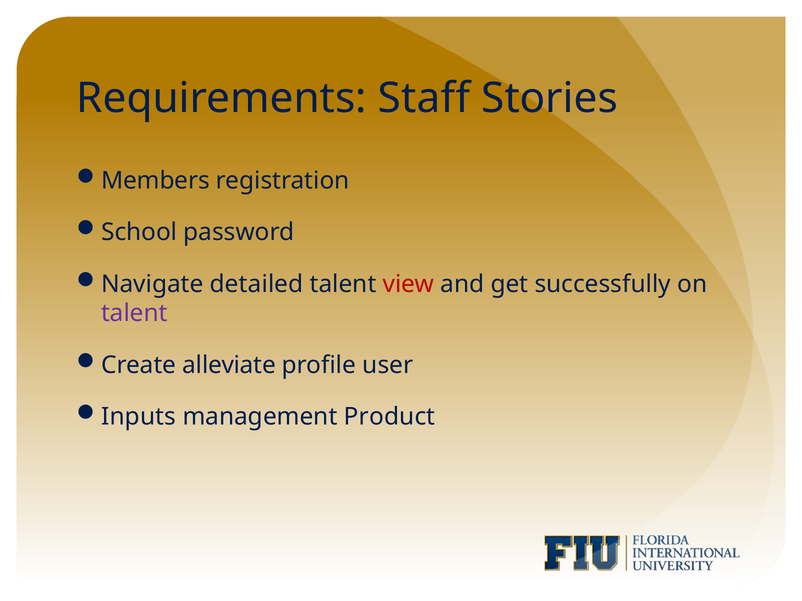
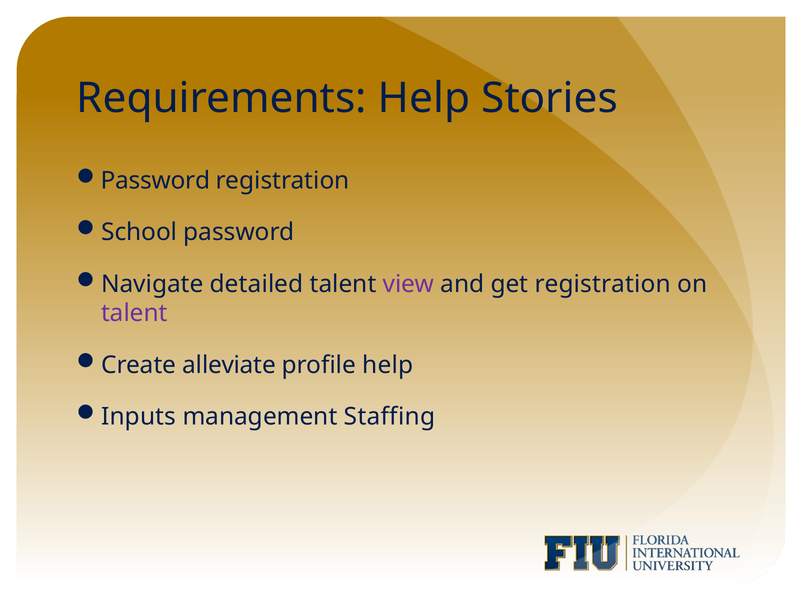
Requirements Staff: Staff -> Help
Members at (155, 181): Members -> Password
view colour: red -> purple
get successfully: successfully -> registration
profile user: user -> help
Product: Product -> Staffing
